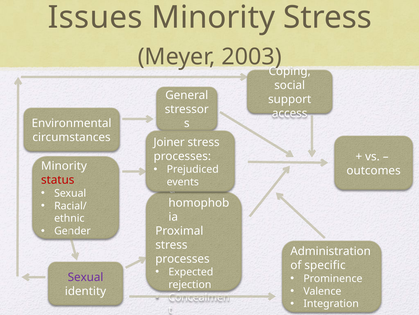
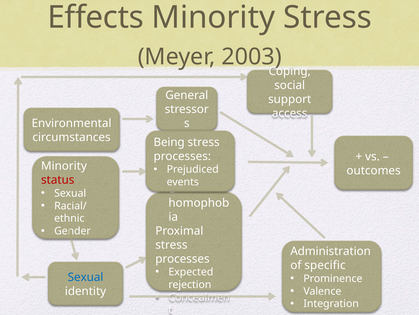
Issues: Issues -> Effects
Joiner: Joiner -> Being
Sexual at (86, 277) colour: purple -> blue
